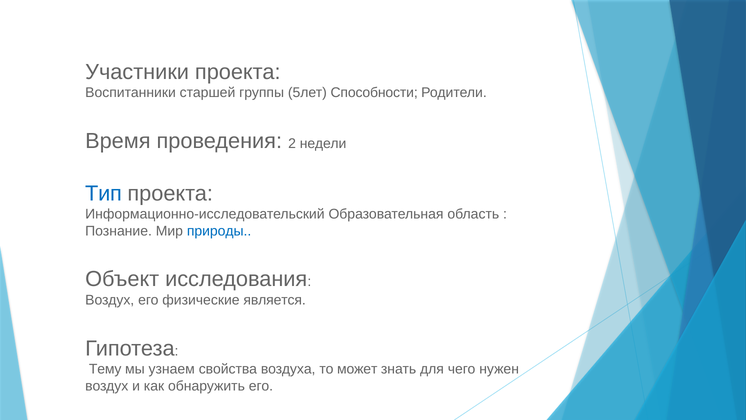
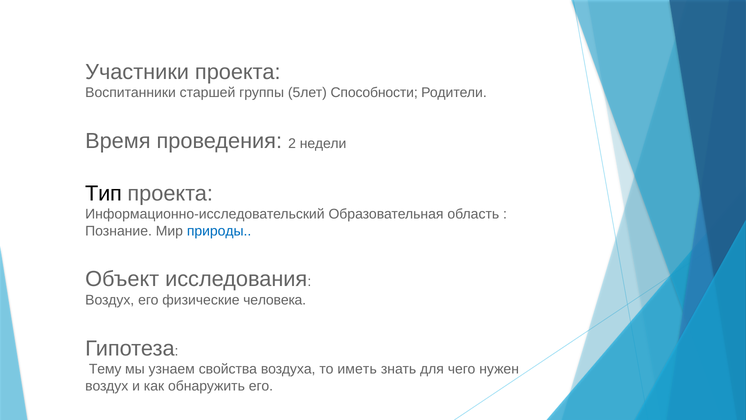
Тип colour: blue -> black
является: является -> человека
может: может -> иметь
